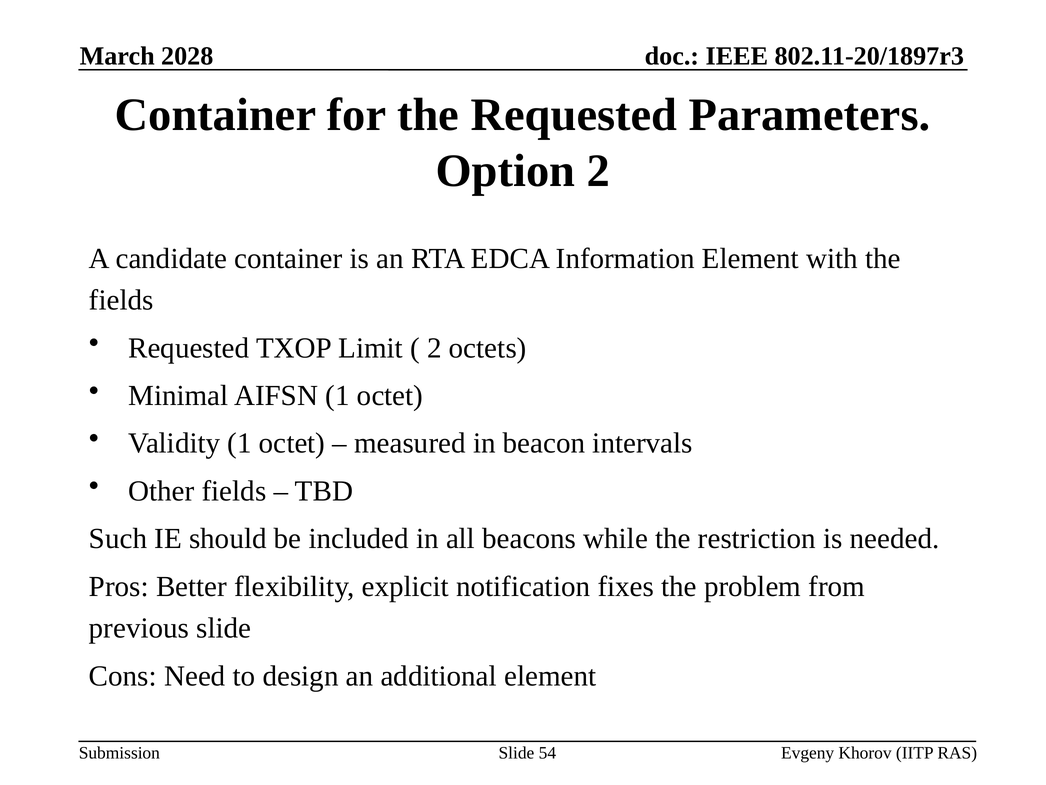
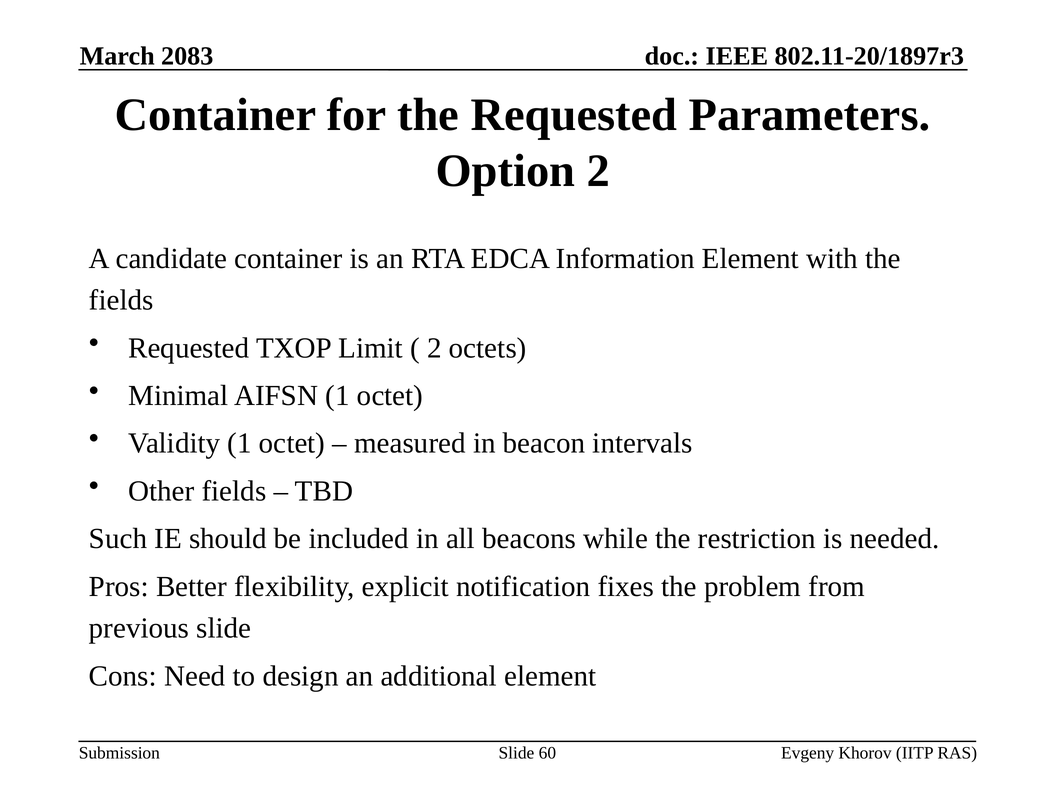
2028: 2028 -> 2083
54: 54 -> 60
